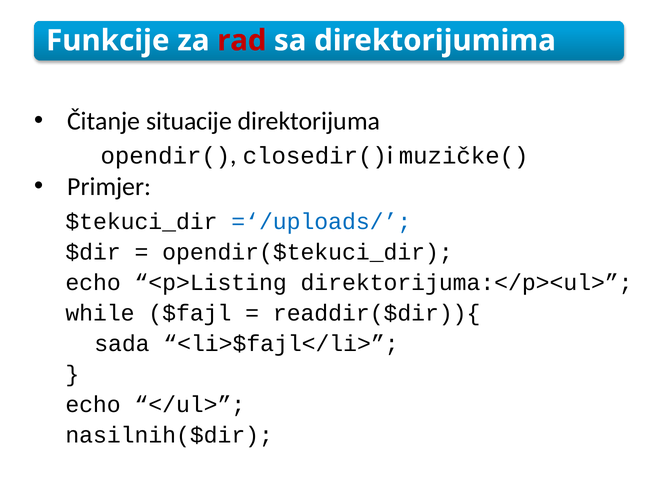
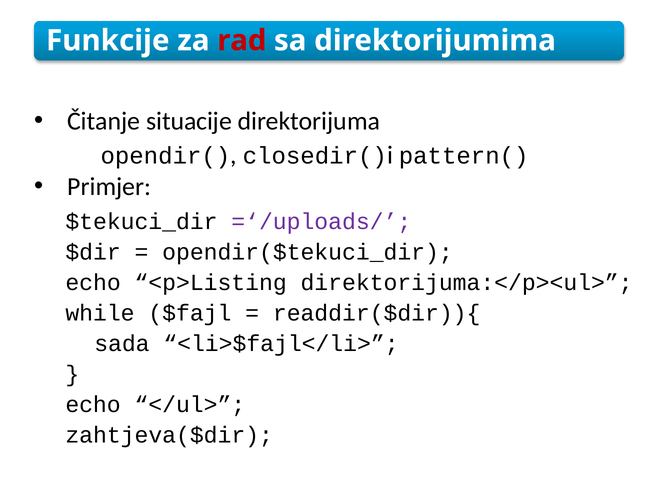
muzičke(: muzičke( -> pattern(
=‘/uploads/ colour: blue -> purple
nasilnih($dir: nasilnih($dir -> zahtjeva($dir
